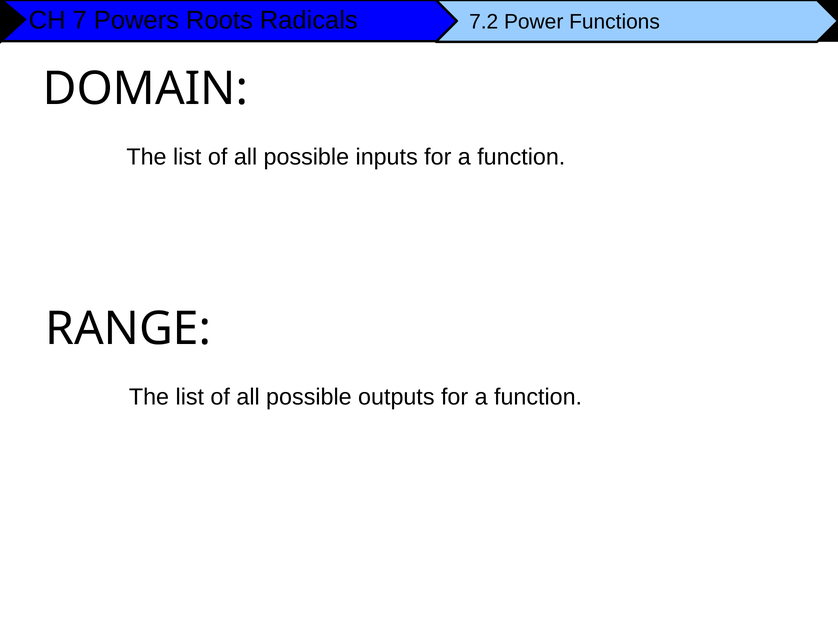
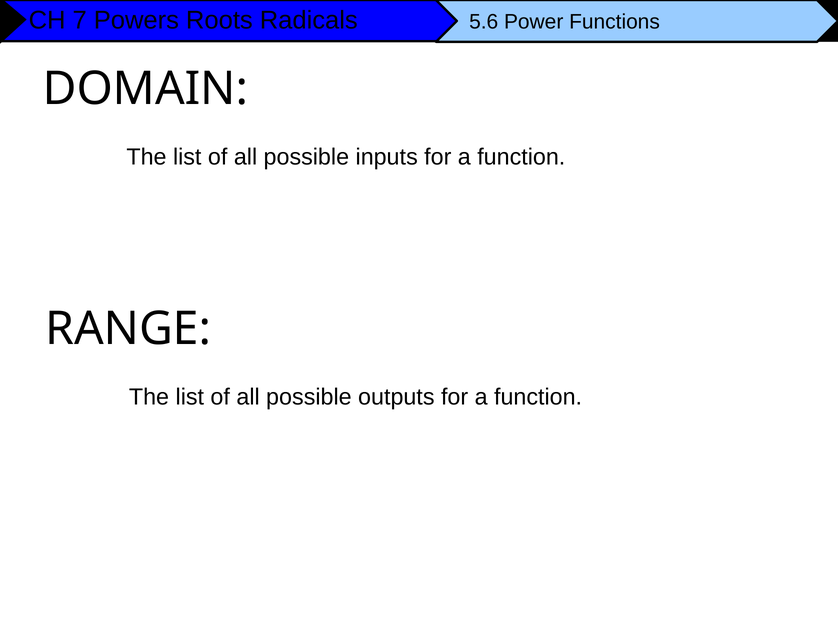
7.2: 7.2 -> 5.6
